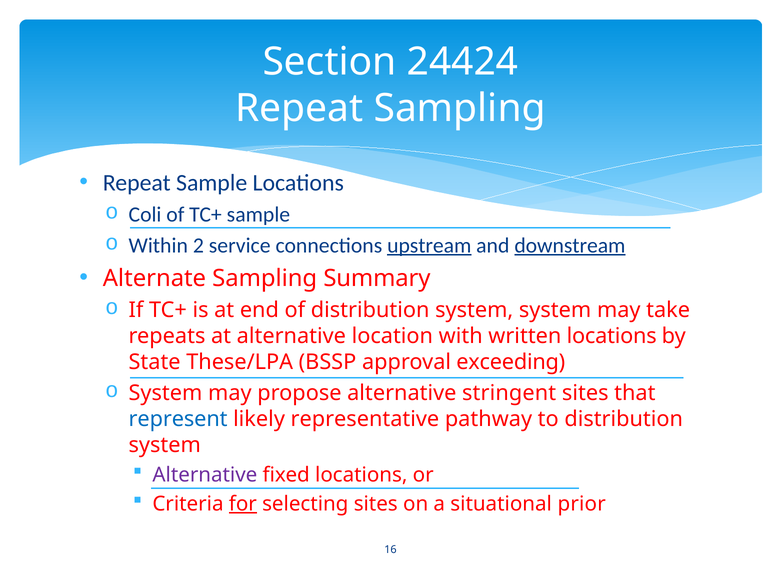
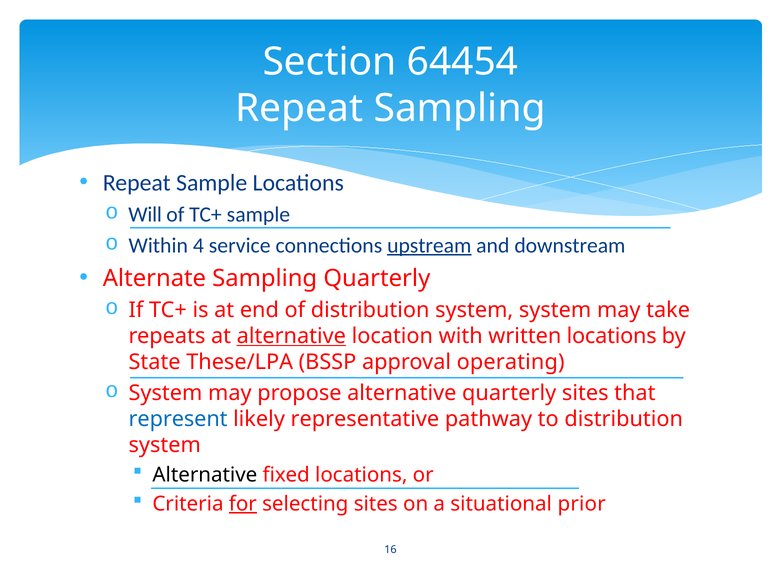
24424: 24424 -> 64454
Coli: Coli -> Will
2: 2 -> 4
downstream underline: present -> none
Sampling Summary: Summary -> Quarterly
alternative at (291, 336) underline: none -> present
exceeding: exceeding -> operating
alternative stringent: stringent -> quarterly
Alternative at (205, 475) colour: purple -> black
